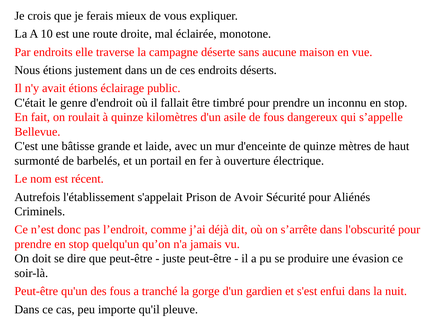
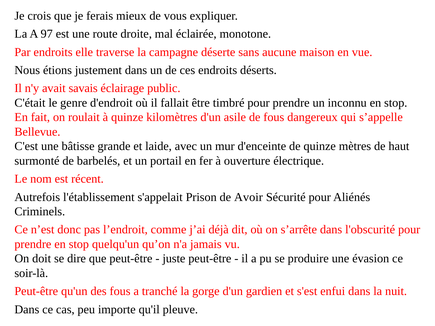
10: 10 -> 97
avait étions: étions -> savais
